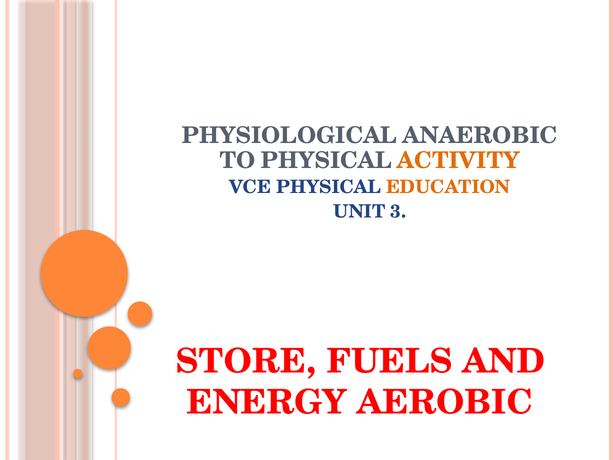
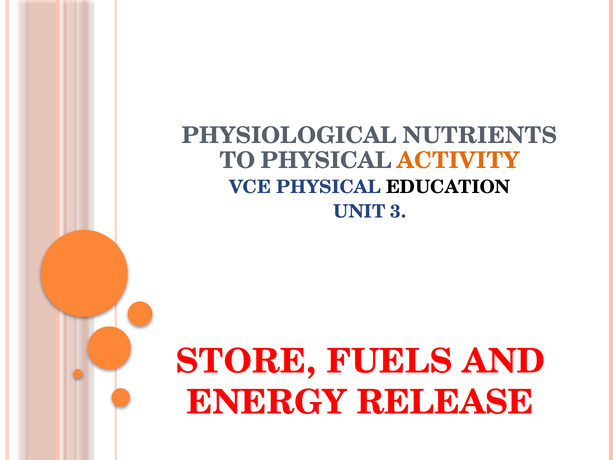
ANAEROBIC: ANAEROBIC -> NUTRIENTS
EDUCATION colour: orange -> black
AEROBIC: AEROBIC -> RELEASE
